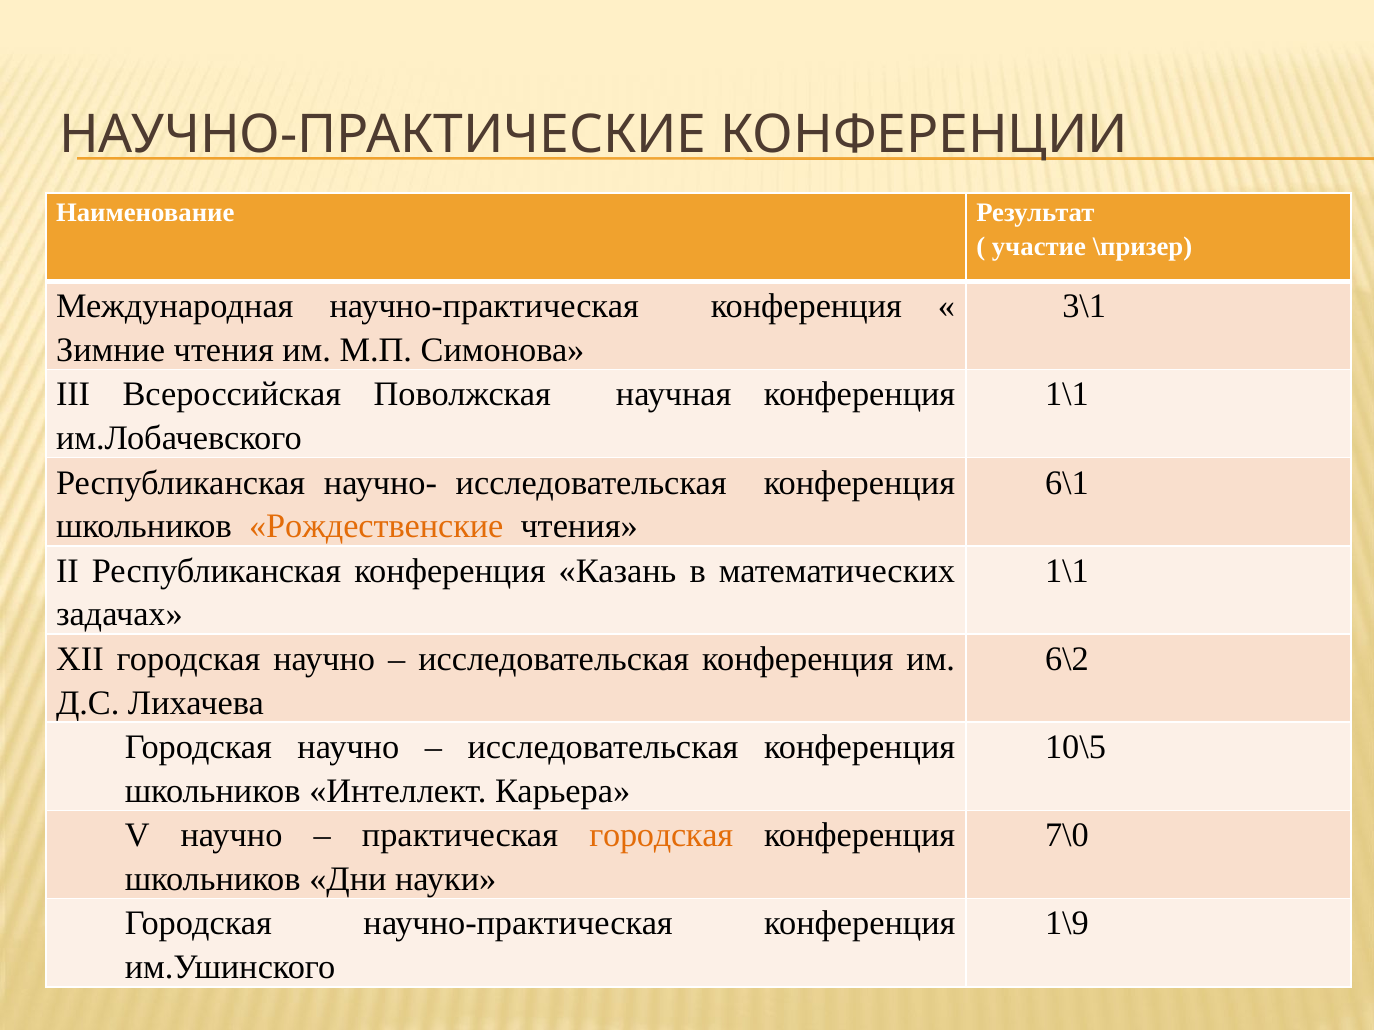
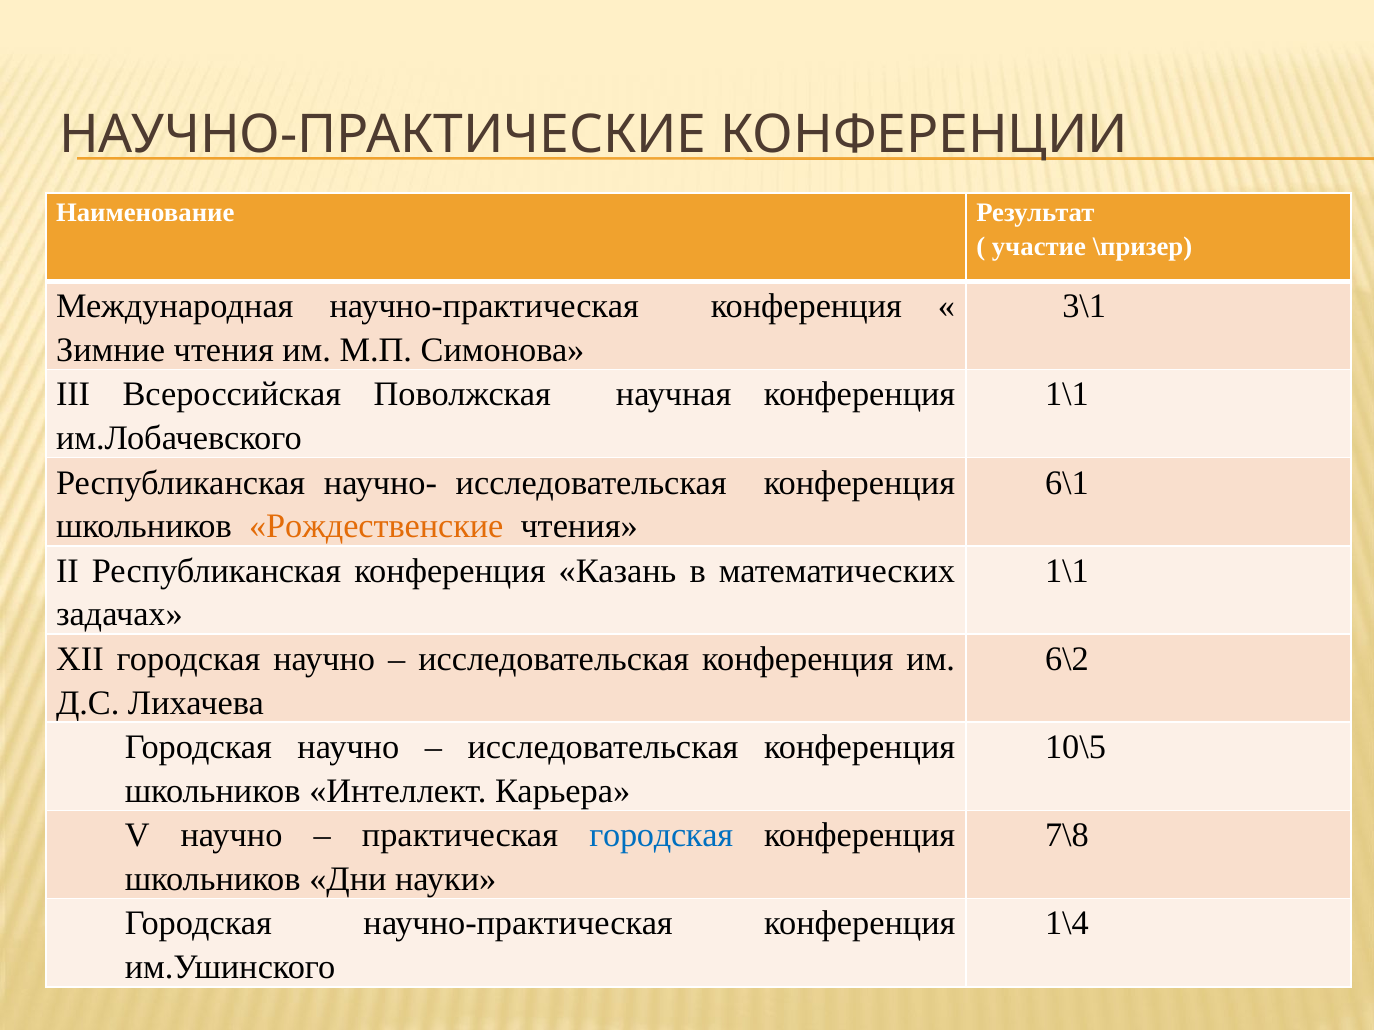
городская at (661, 836) colour: orange -> blue
7\0: 7\0 -> 7\8
1\9: 1\9 -> 1\4
